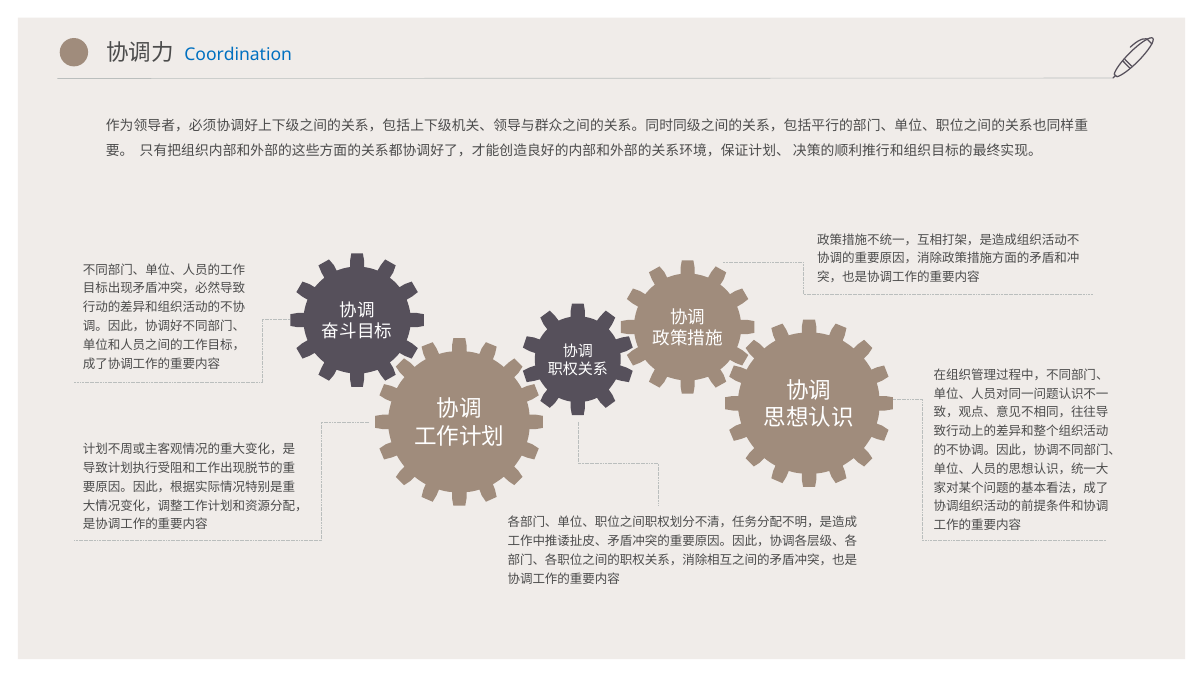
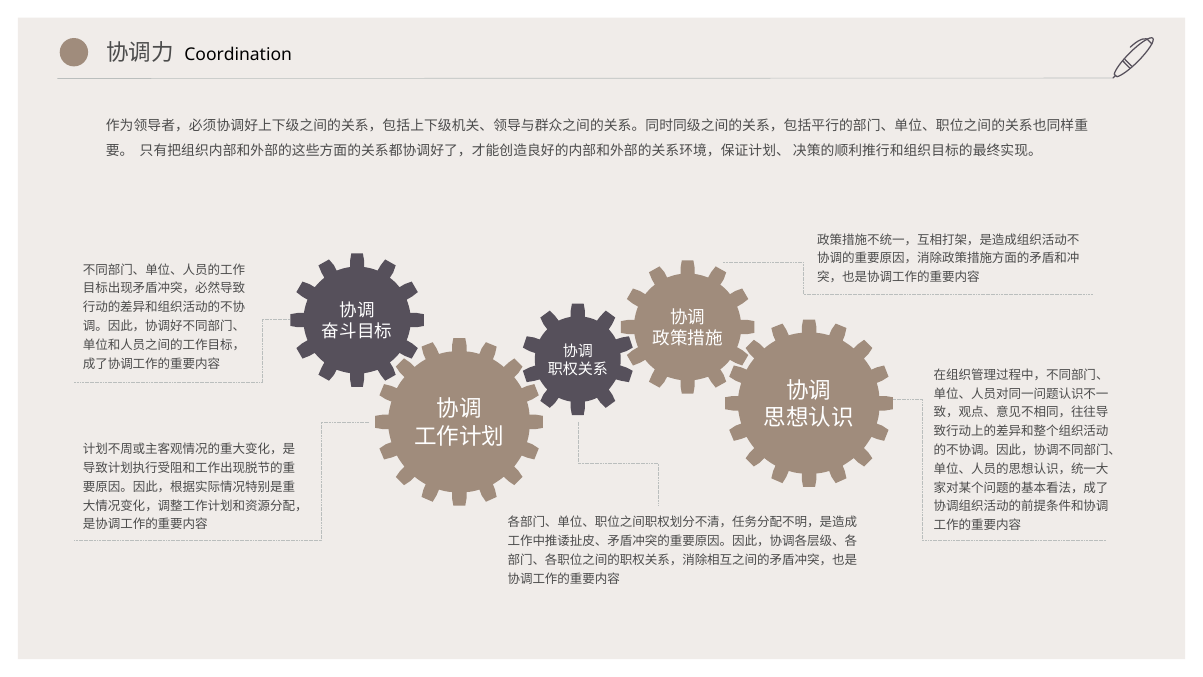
Coordination colour: blue -> black
